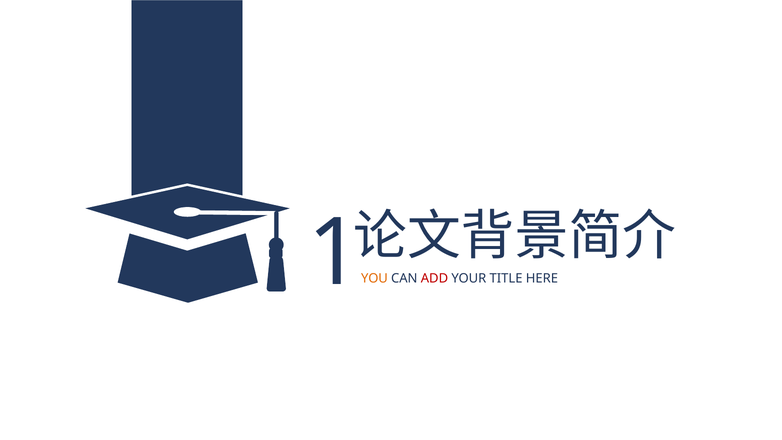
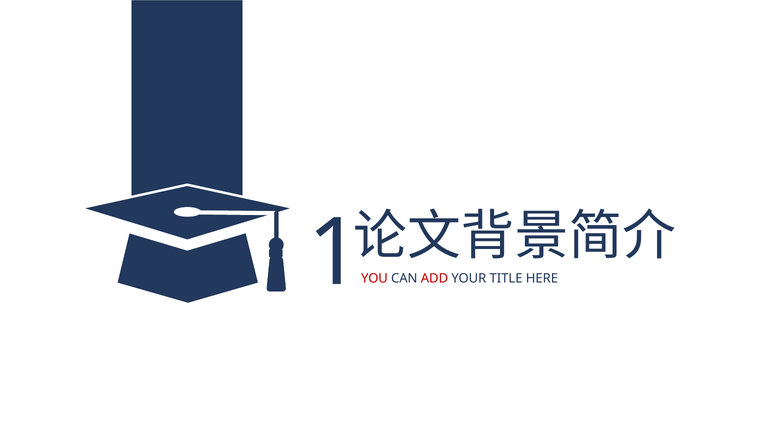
YOU colour: orange -> red
